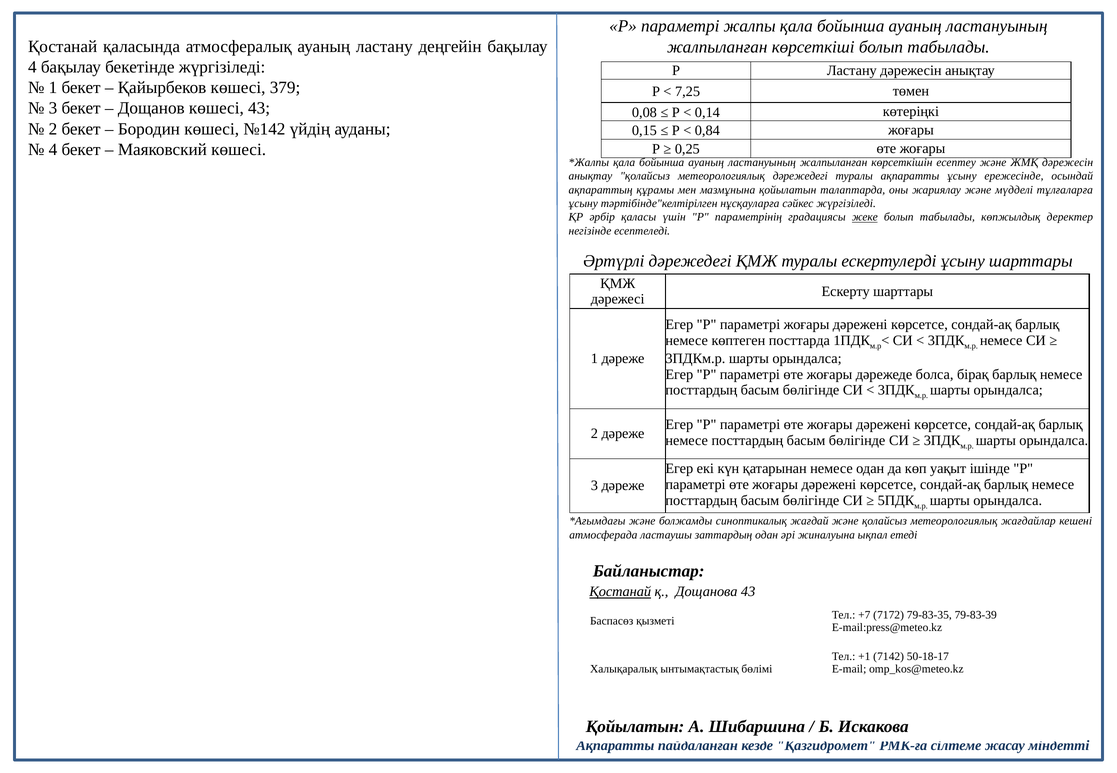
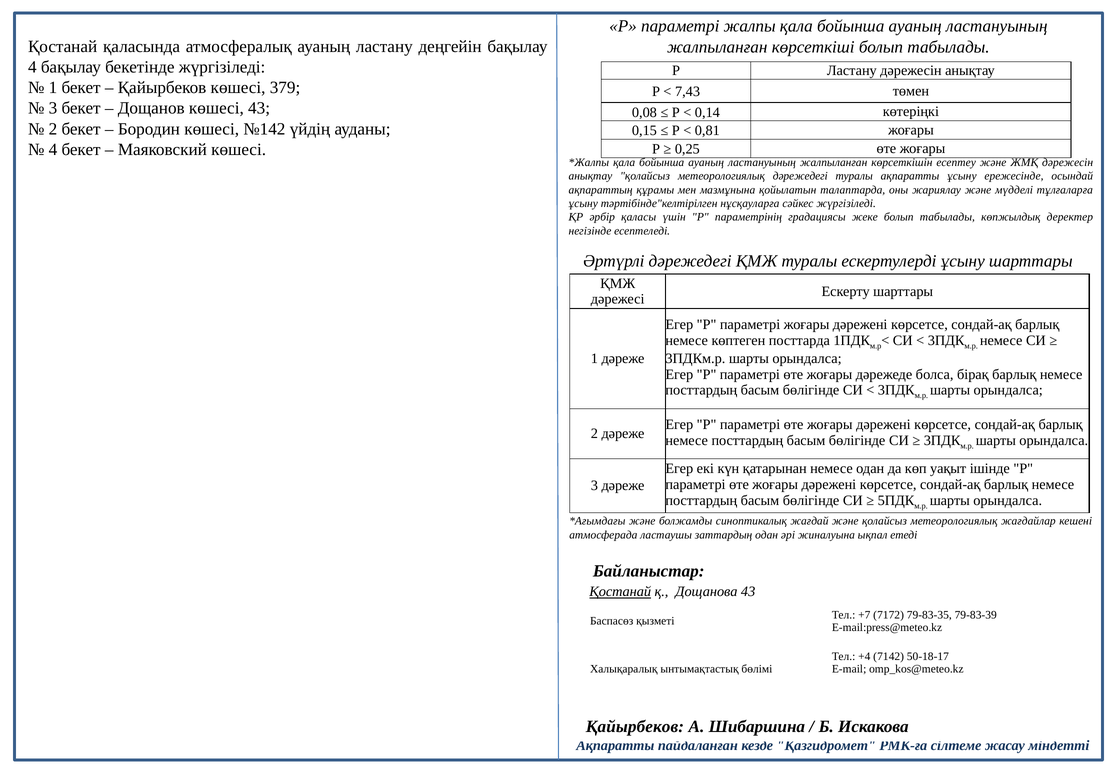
7,25: 7,25 -> 7,43
0,84: 0,84 -> 0,81
жеке underline: present -> none
+1: +1 -> +4
Қойылатын at (635, 727): Қойылатын -> Қайырбеков
